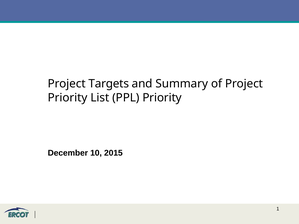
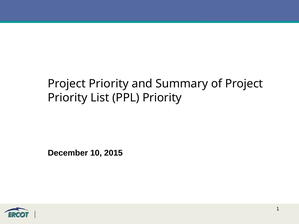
Targets at (109, 84): Targets -> Priority
